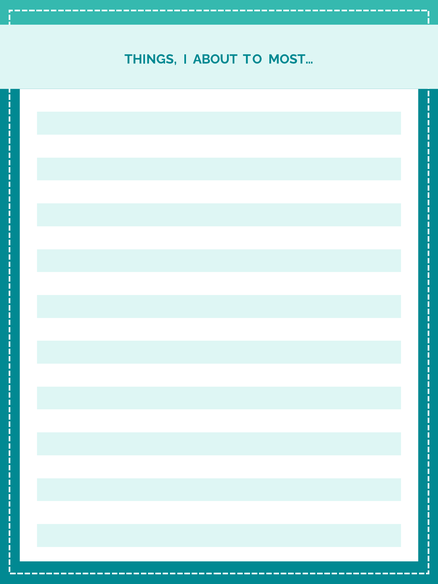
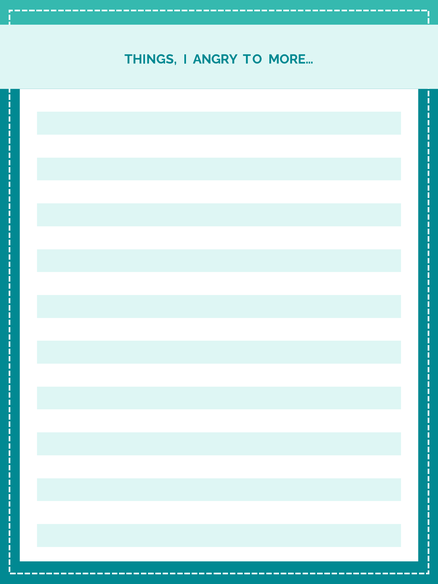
ABOUT: ABOUT -> ANGRY
MOST…: MOST… -> MORE…
